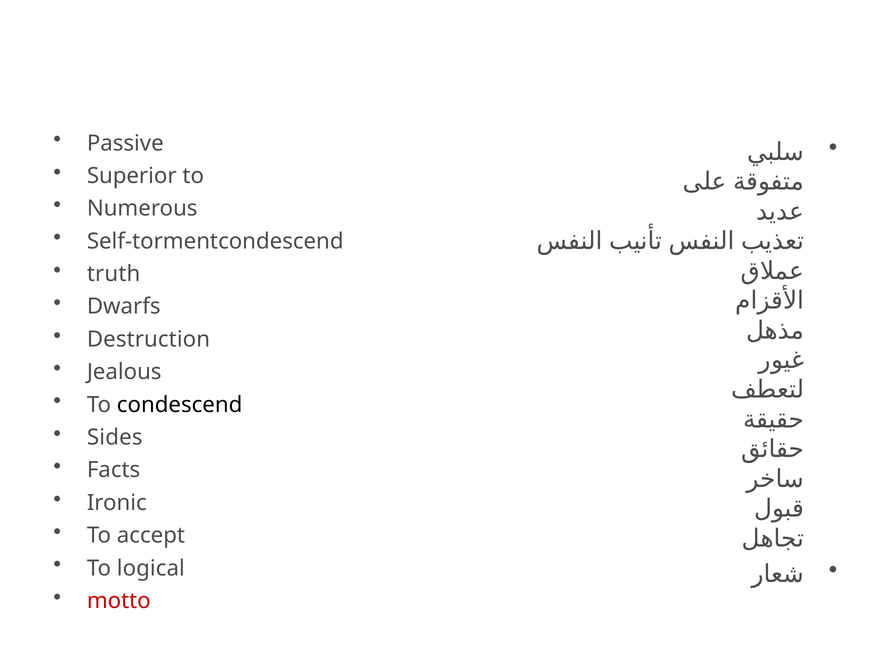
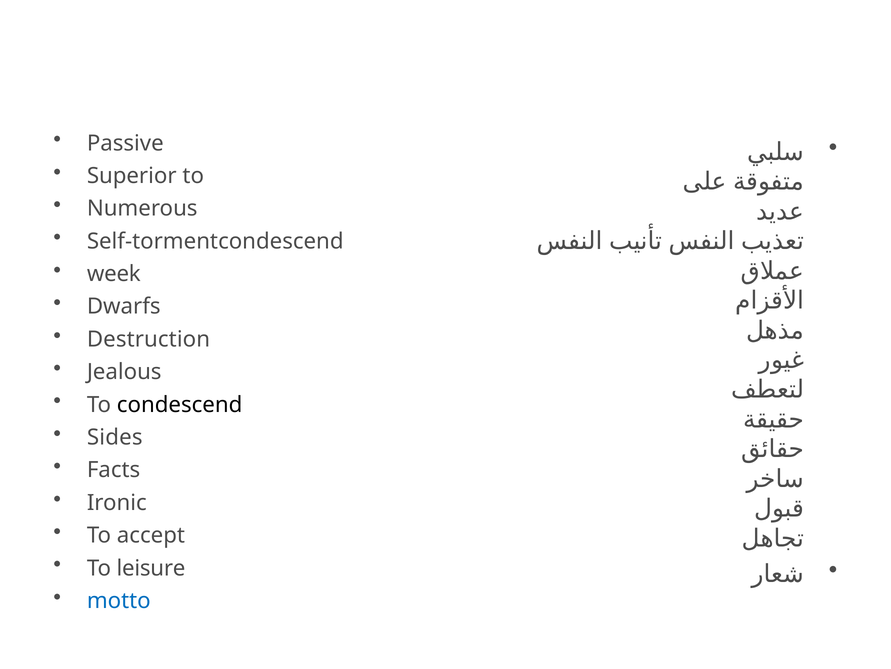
truth: truth -> week
logical: logical -> leisure
motto colour: red -> blue
